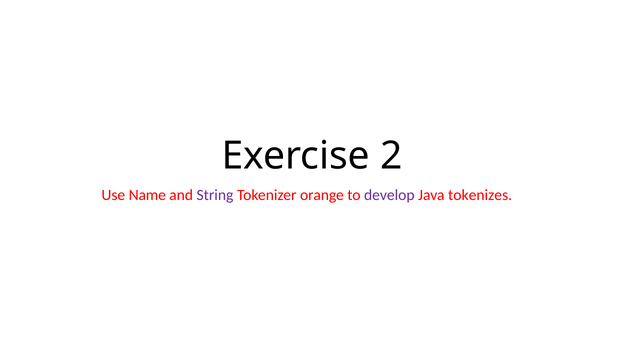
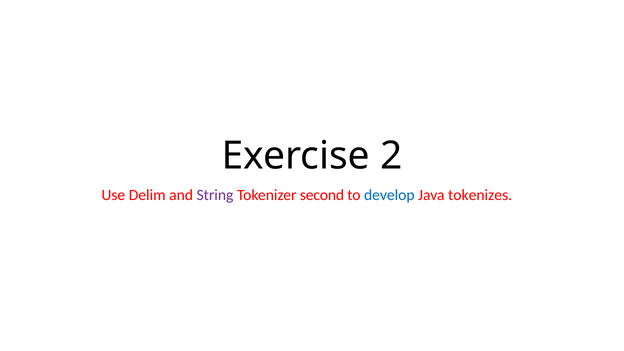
Name: Name -> Delim
orange: orange -> second
develop colour: purple -> blue
